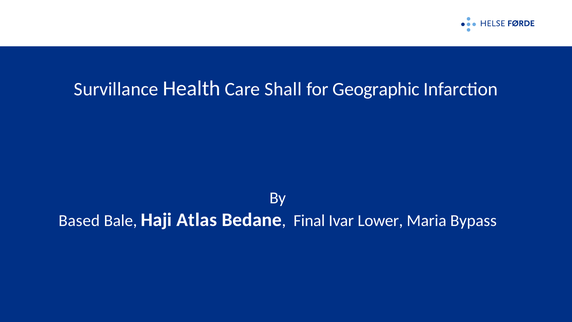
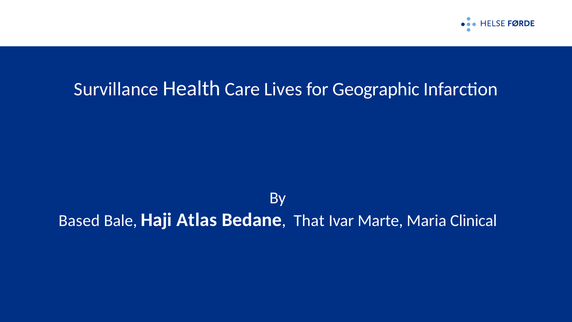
Shall: Shall -> Lives
Final: Final -> That
Lower: Lower -> Marte
Bypass: Bypass -> Clinical
